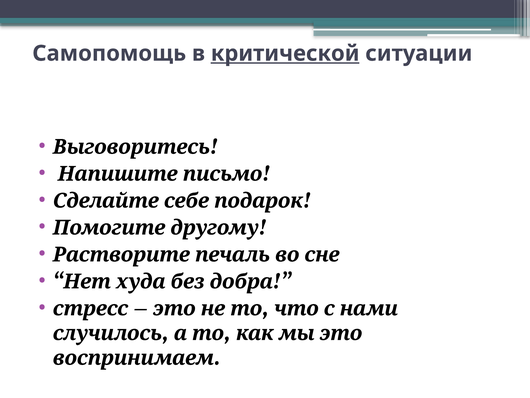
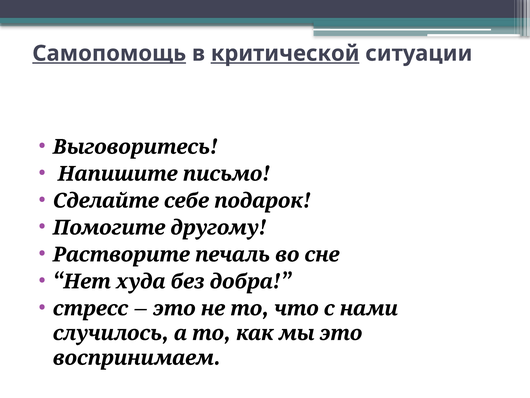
Самопомощь underline: none -> present
